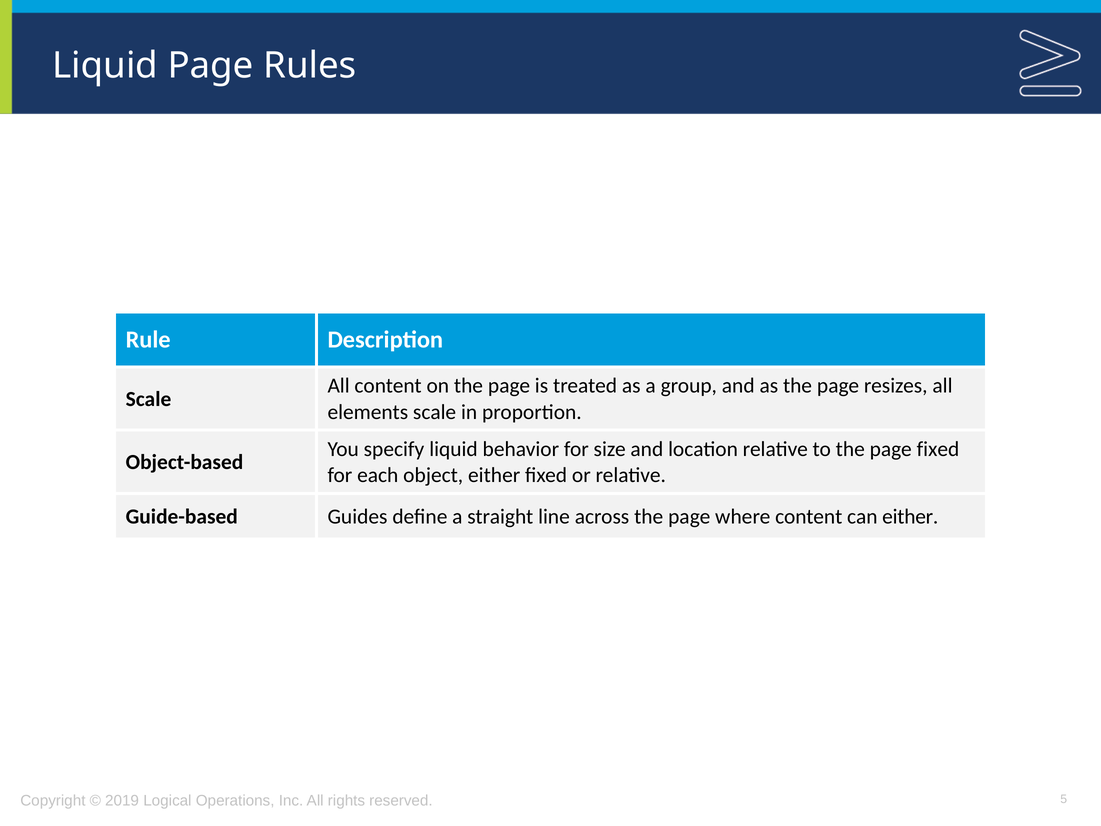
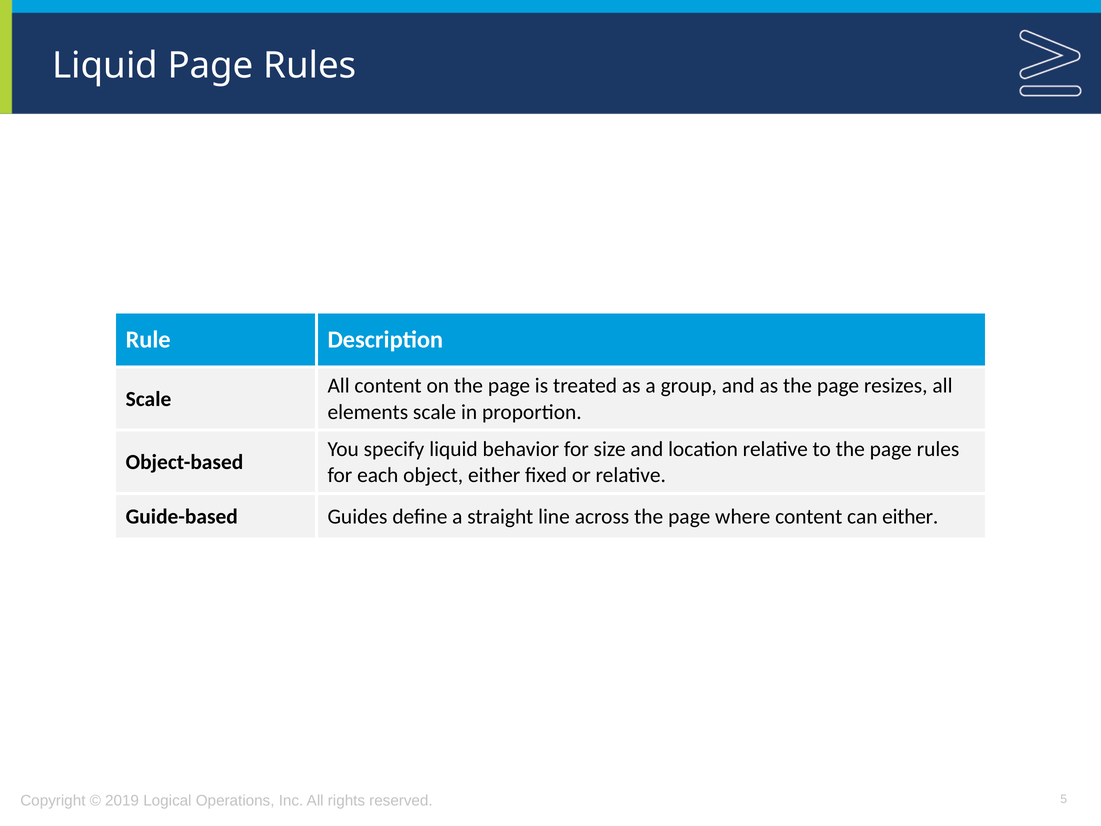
the page fixed: fixed -> rules
